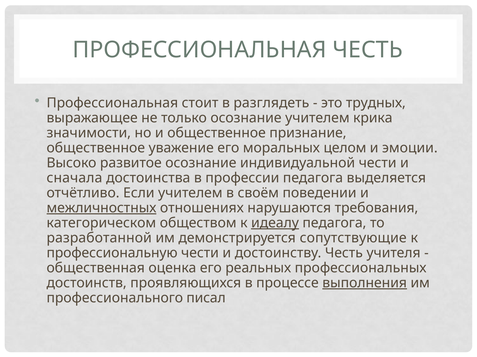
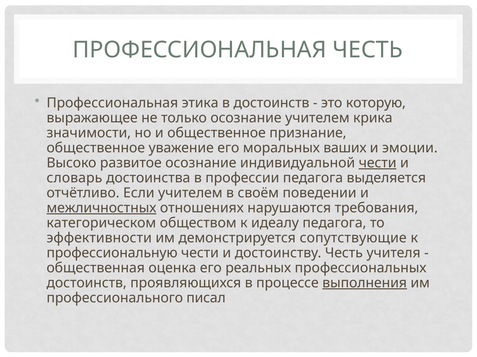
стоит: стоит -> этика
в разглядеть: разглядеть -> достоинств
трудных: трудных -> которую
целом: целом -> ваших
чести at (378, 163) underline: none -> present
сначала: сначала -> словарь
идеалу underline: present -> none
разработанной: разработанной -> эффективности
